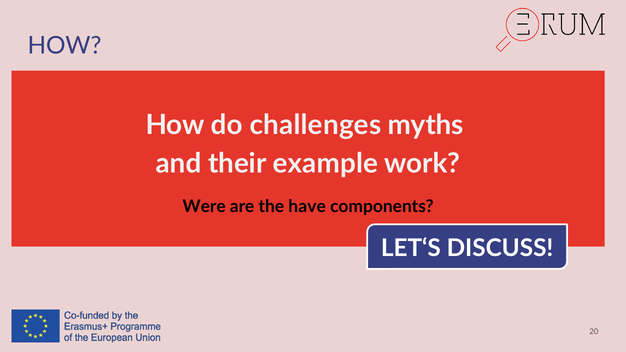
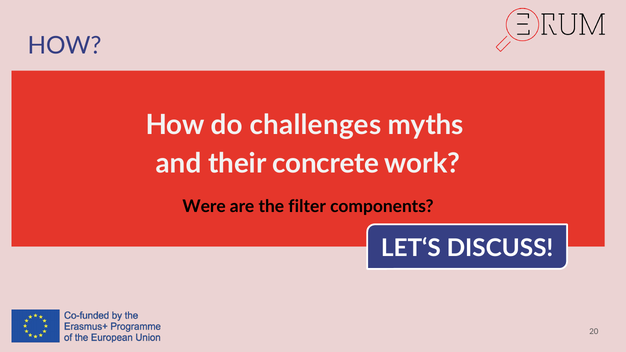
example: example -> concrete
have: have -> filter
